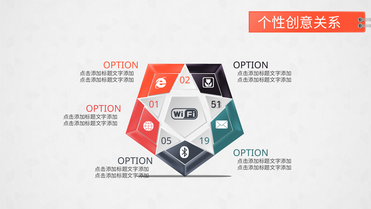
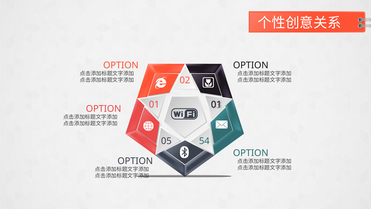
01 51: 51 -> 01
19: 19 -> 54
